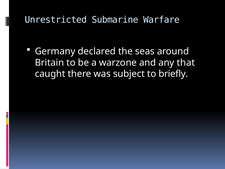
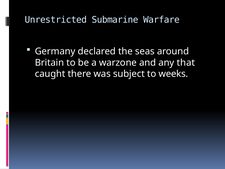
briefly: briefly -> weeks
